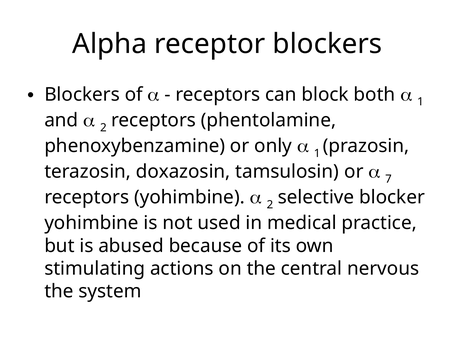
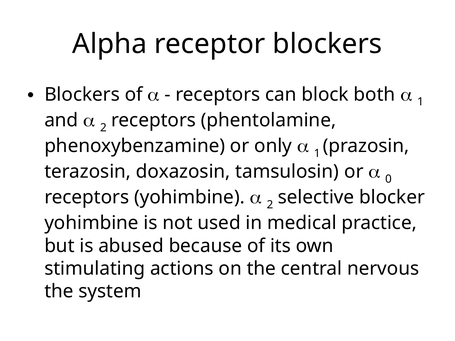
7: 7 -> 0
